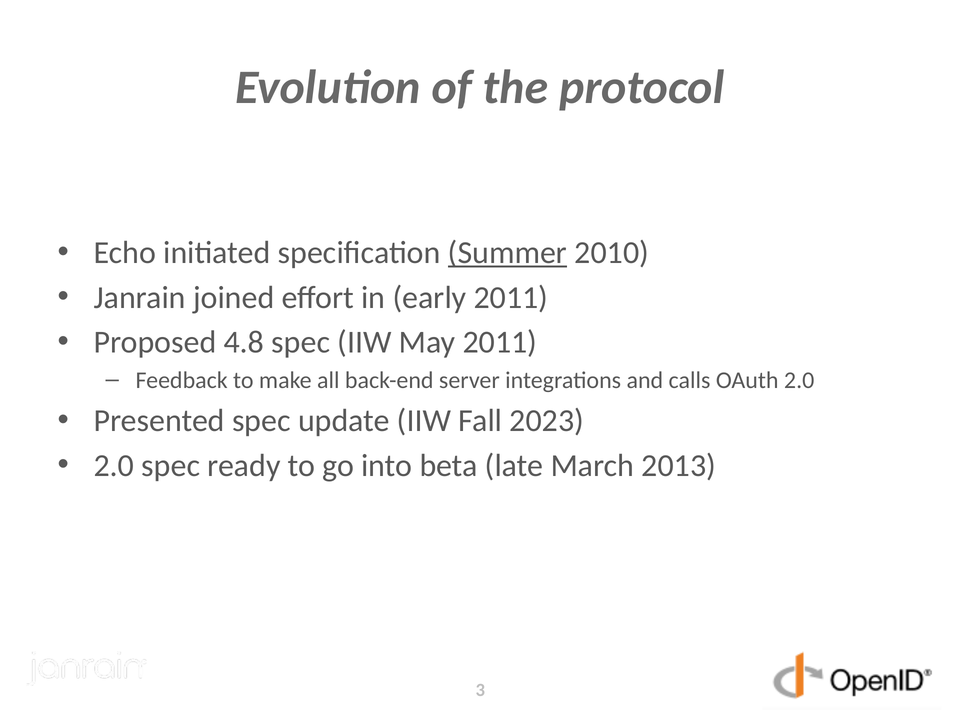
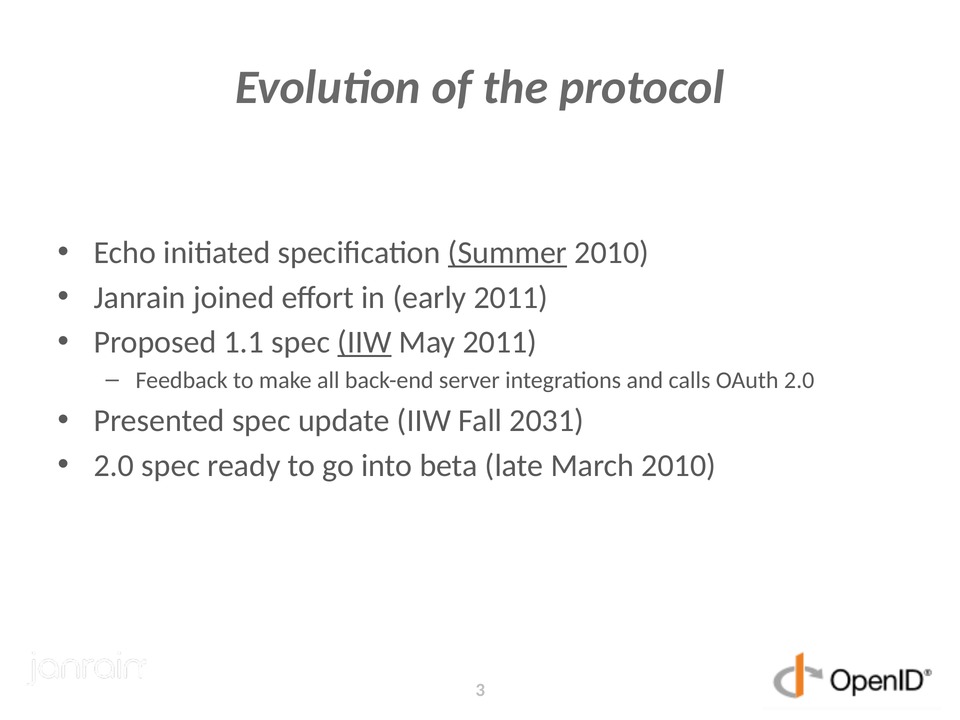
4.8: 4.8 -> 1.1
IIW at (364, 342) underline: none -> present
2023: 2023 -> 2031
March 2013: 2013 -> 2010
